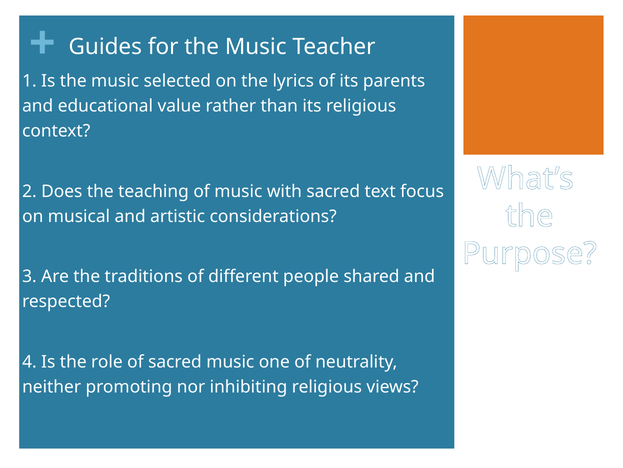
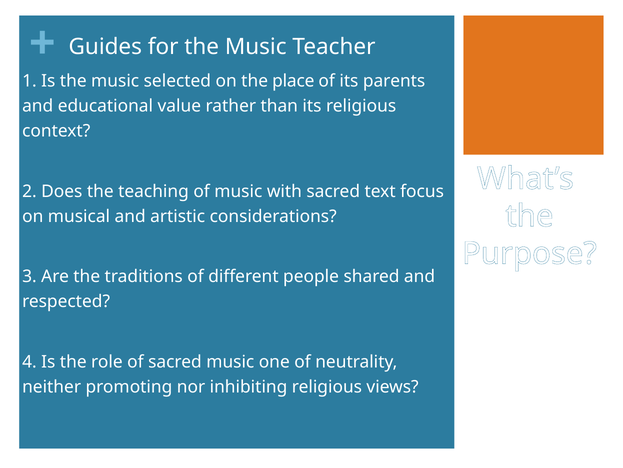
lyrics: lyrics -> place
